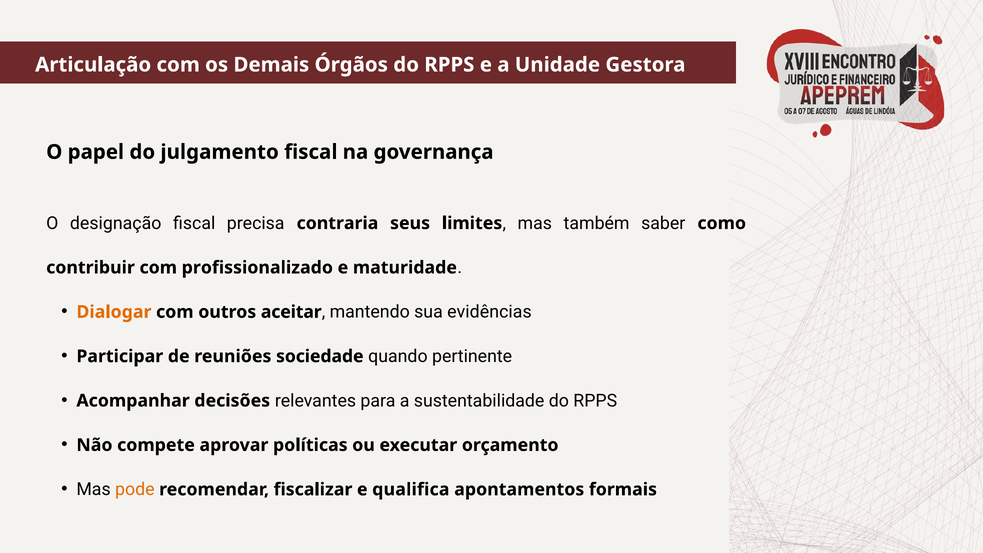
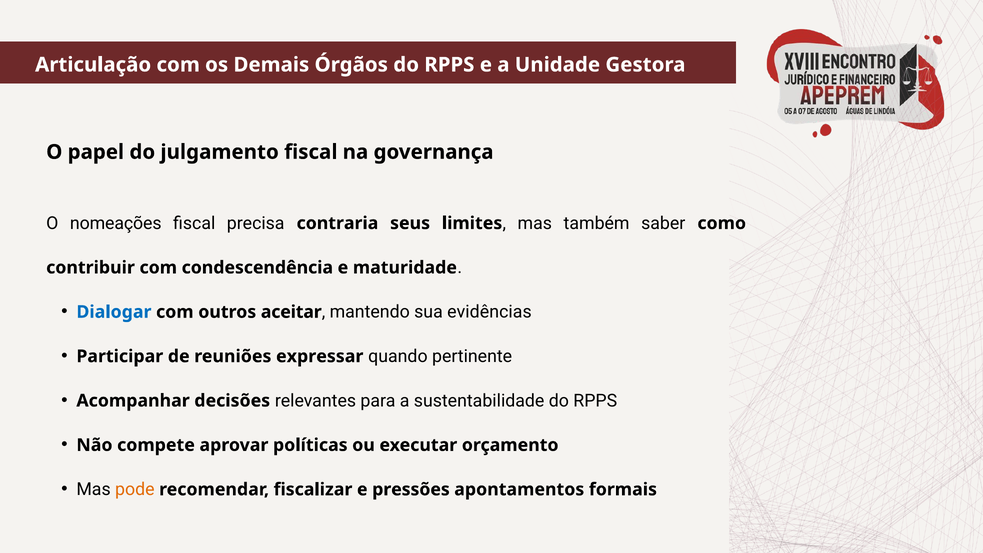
designação: designação -> nomeações
profissionalizado: profissionalizado -> condescendência
Dialogar colour: orange -> blue
sociedade: sociedade -> expressar
qualifica: qualifica -> pressões
